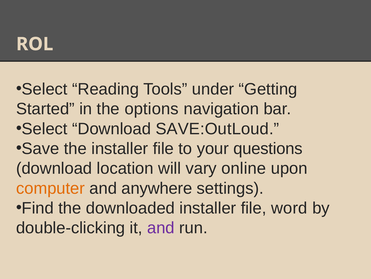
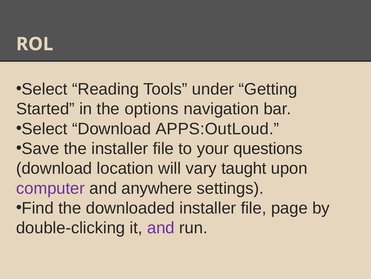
SAVE:OutLoud: SAVE:OutLoud -> APPS:OutLoud
online: online -> taught
computer colour: orange -> purple
word: word -> page
